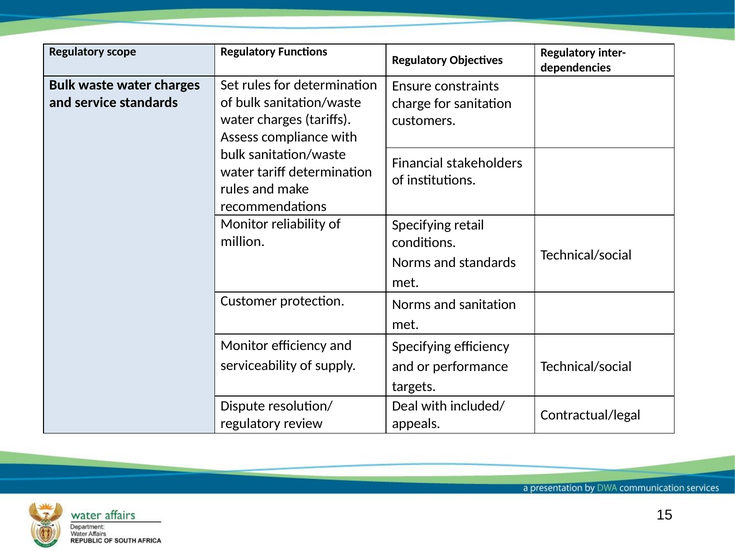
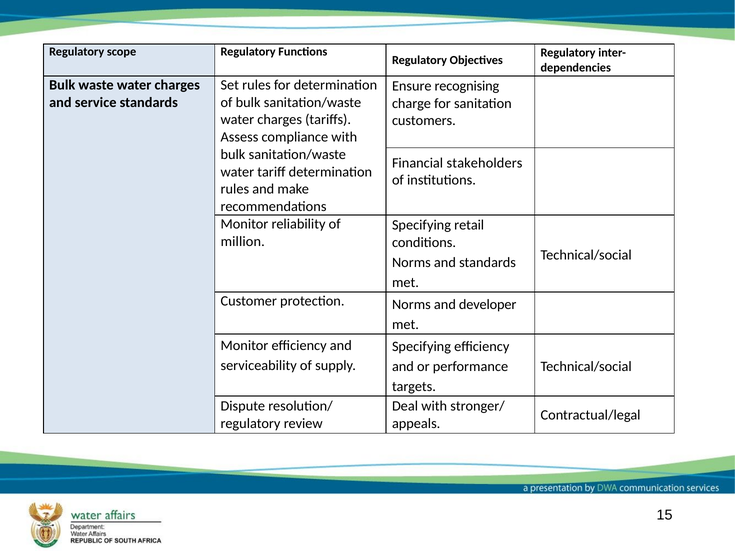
constraints: constraints -> recognising
and sanitation: sanitation -> developer
included/: included/ -> stronger/
